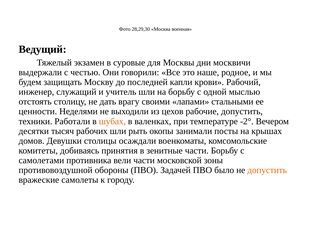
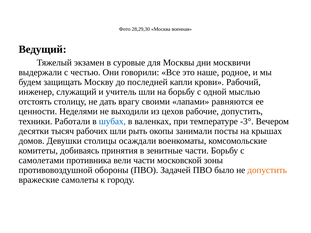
стальными: стальными -> равняются
шубах colour: orange -> blue
-2°: -2° -> -3°
